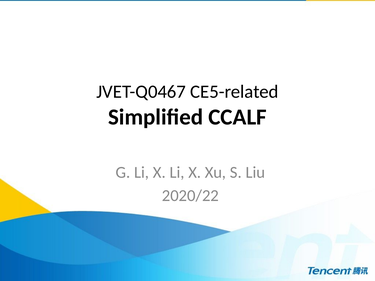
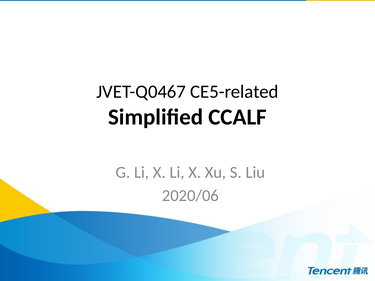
2020/22: 2020/22 -> 2020/06
